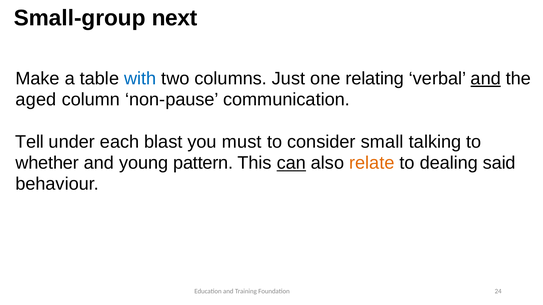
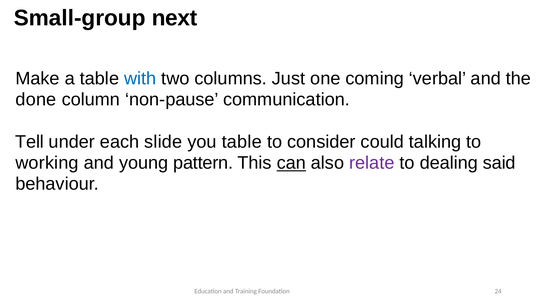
relating: relating -> coming
and at (486, 79) underline: present -> none
aged: aged -> done
blast: blast -> slide
you must: must -> table
small: small -> could
whether: whether -> working
relate colour: orange -> purple
